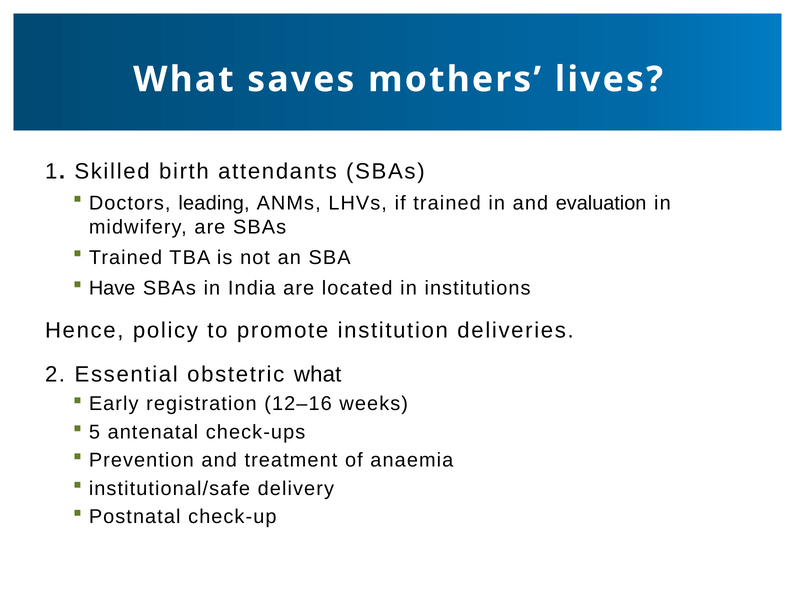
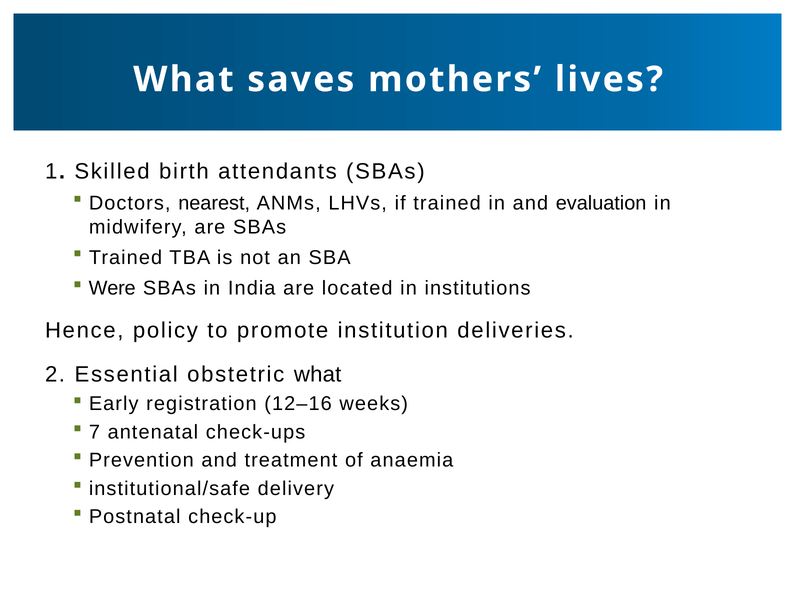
leading: leading -> nearest
Have: Have -> Were
5: 5 -> 7
